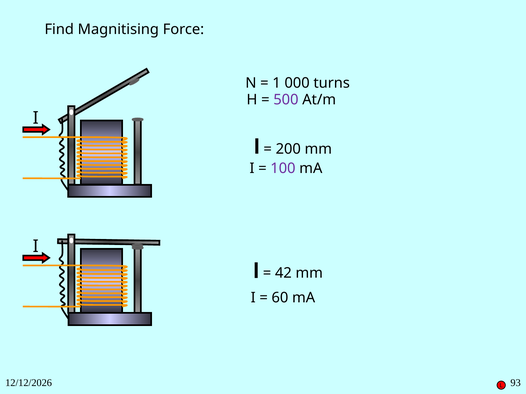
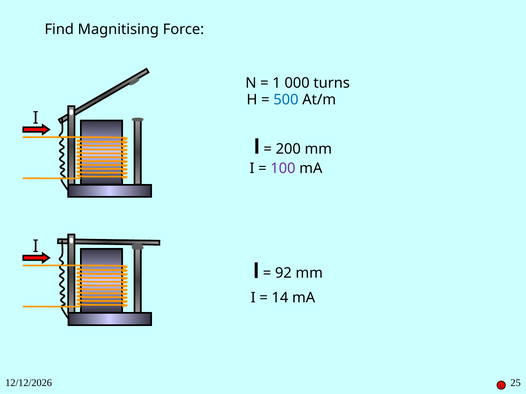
500 colour: purple -> blue
42: 42 -> 92
60: 60 -> 14
93: 93 -> 25
